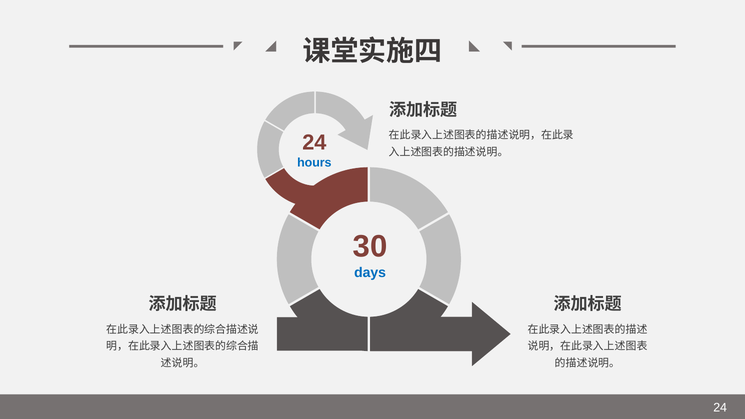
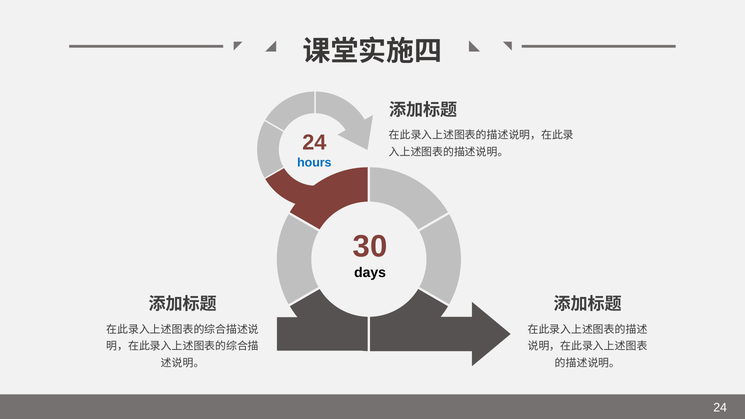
days colour: blue -> black
